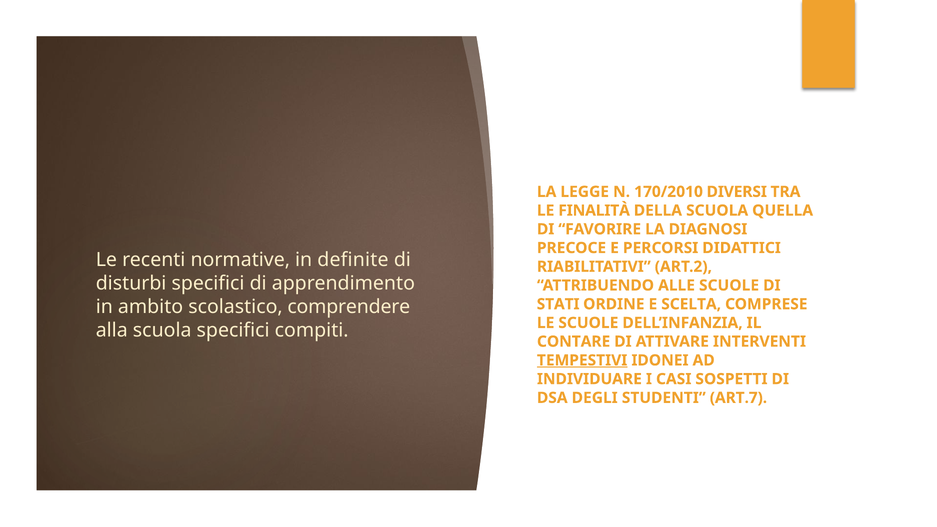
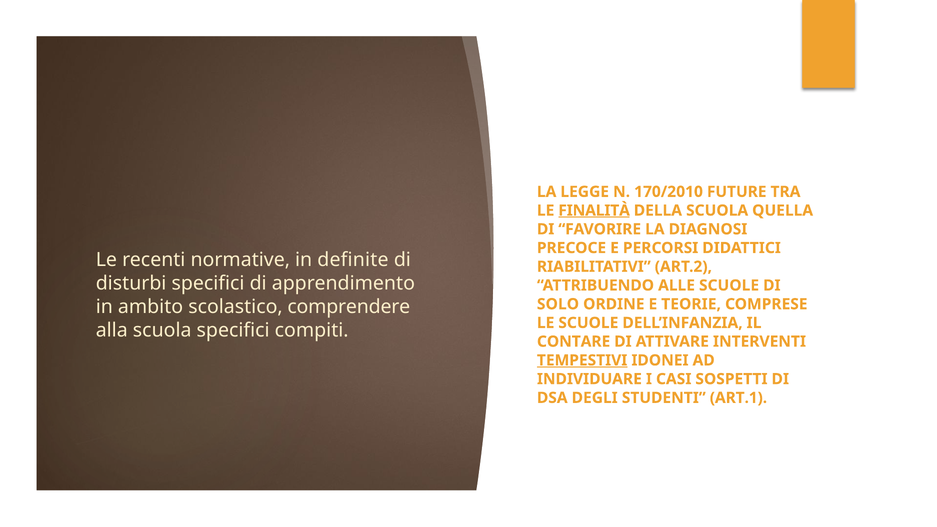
DIVERSI: DIVERSI -> FUTURE
FINALITÀ underline: none -> present
STATI: STATI -> SOLO
SCELTA: SCELTA -> TEORIE
ART.7: ART.7 -> ART.1
